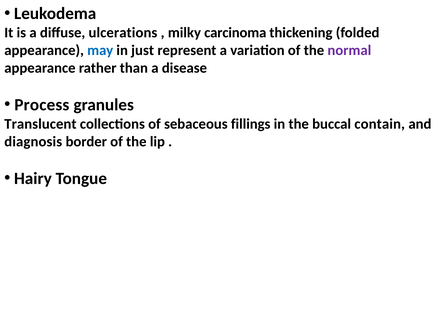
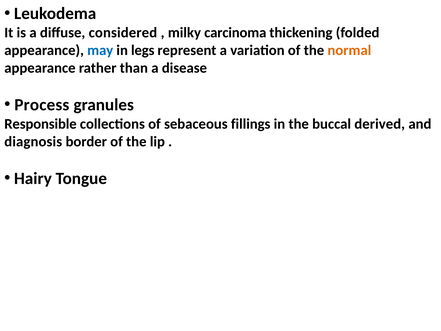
ulcerations: ulcerations -> considered
just: just -> legs
normal colour: purple -> orange
Translucent: Translucent -> Responsible
contain: contain -> derived
